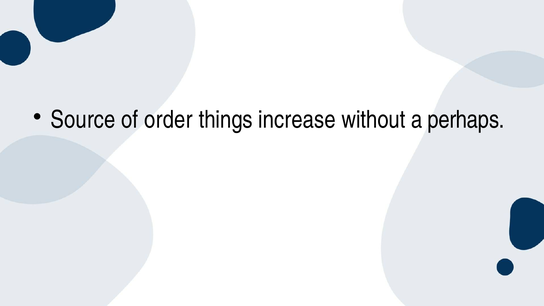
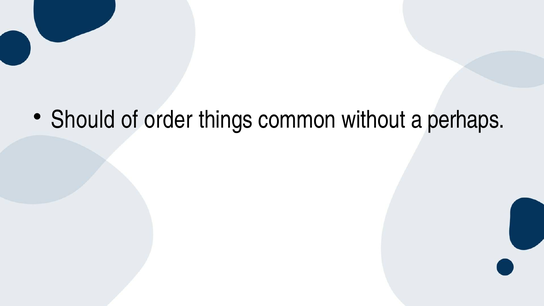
Source: Source -> Should
increase: increase -> common
